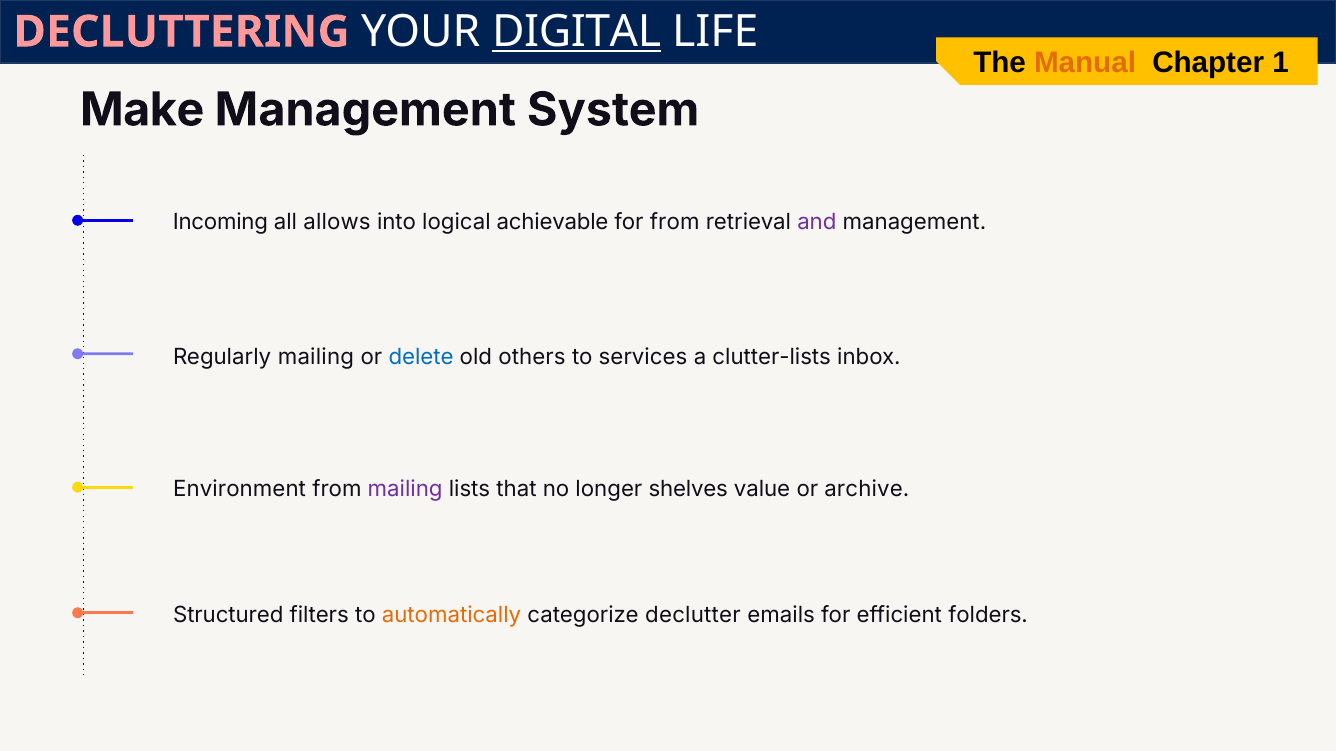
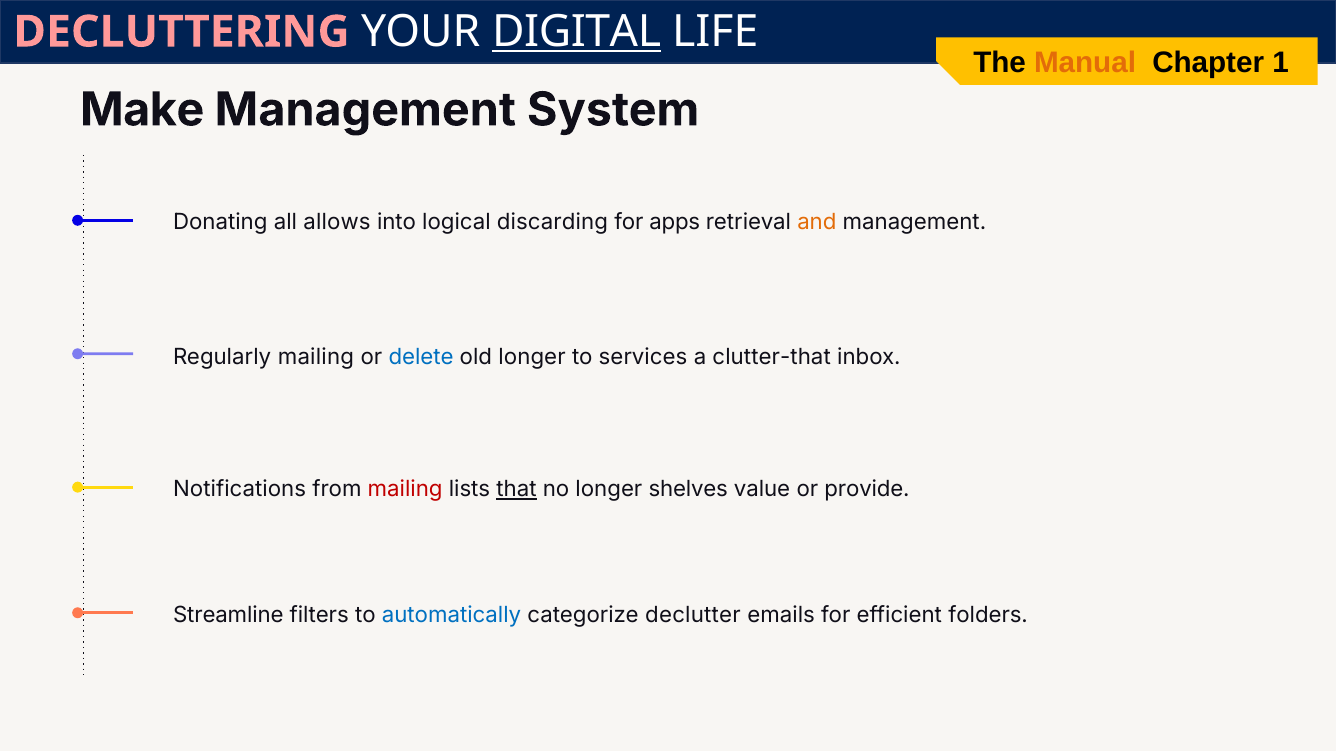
Incoming: Incoming -> Donating
achievable: achievable -> discarding
for from: from -> apps
and colour: purple -> orange
old others: others -> longer
clutter-lists: clutter-lists -> clutter-that
Environment: Environment -> Notifications
mailing at (405, 490) colour: purple -> red
that underline: none -> present
archive: archive -> provide
Structured: Structured -> Streamline
automatically colour: orange -> blue
